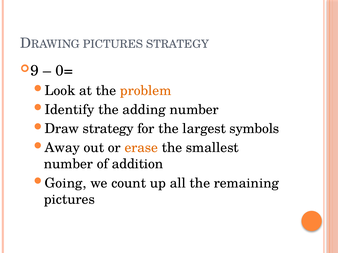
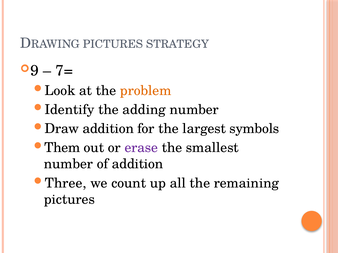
0=: 0= -> 7=
Draw strategy: strategy -> addition
Away: Away -> Them
erase colour: orange -> purple
Going: Going -> Three
